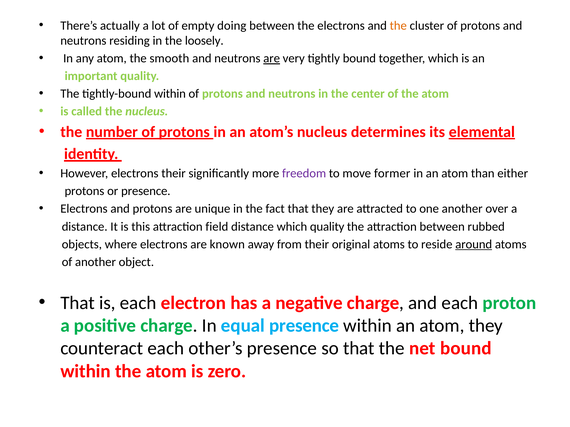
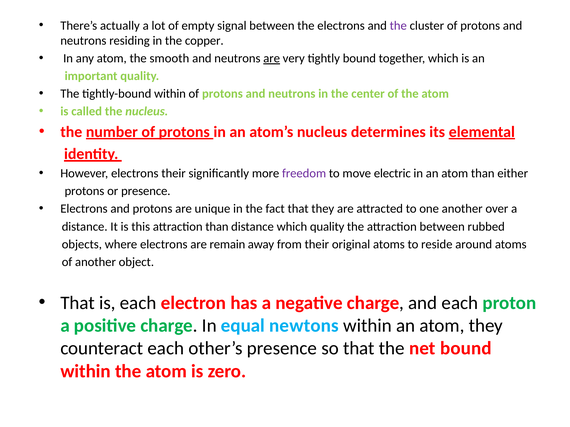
doing: doing -> signal
the at (398, 26) colour: orange -> purple
loosely: loosely -> copper
former: former -> electric
attraction field: field -> than
known: known -> remain
around underline: present -> none
equal presence: presence -> newtons
